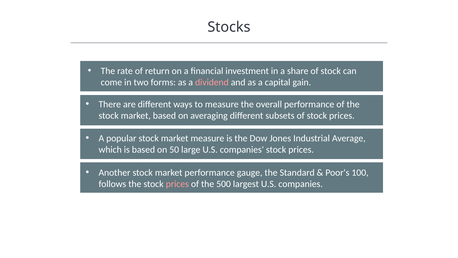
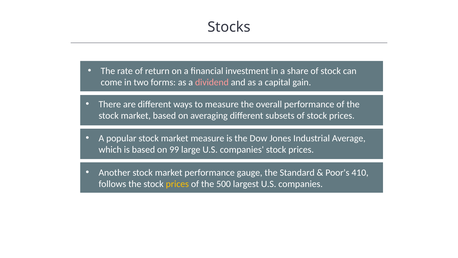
50: 50 -> 99
100: 100 -> 410
prices at (177, 184) colour: pink -> yellow
